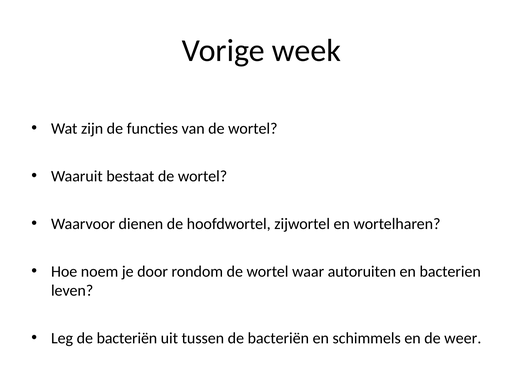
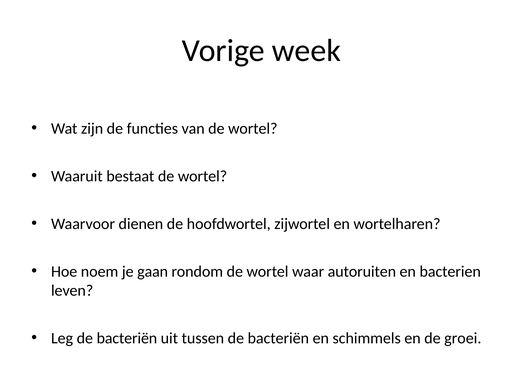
door: door -> gaan
weer: weer -> groei
